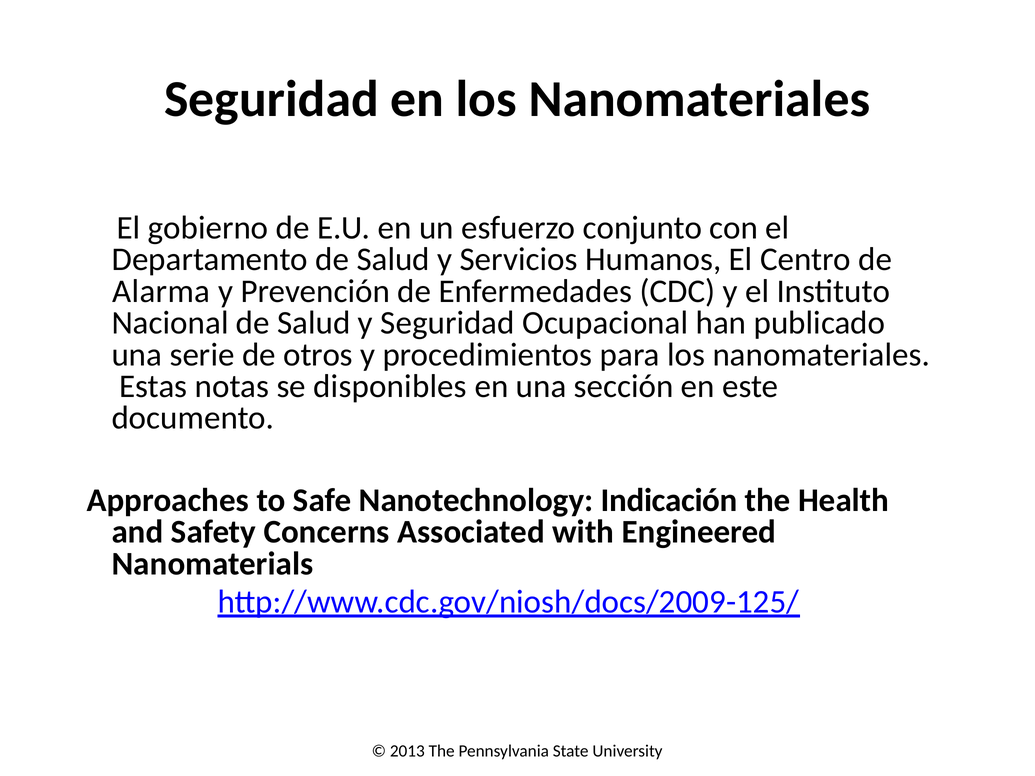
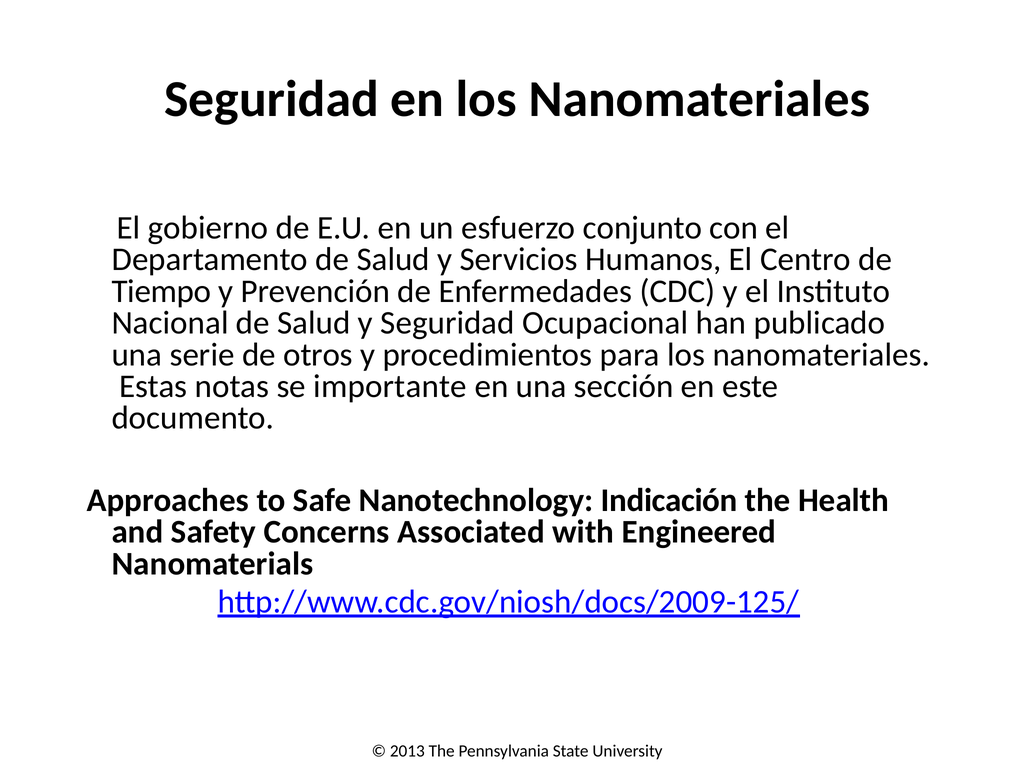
Alarma: Alarma -> Tiempo
disponibles: disponibles -> importante
